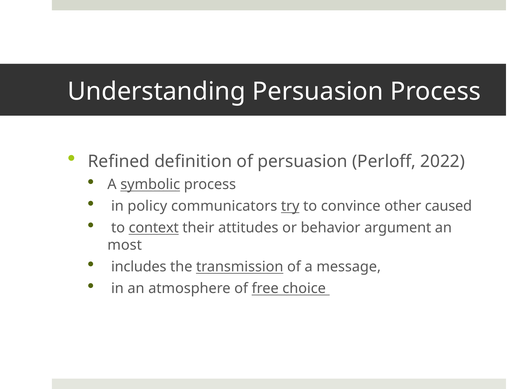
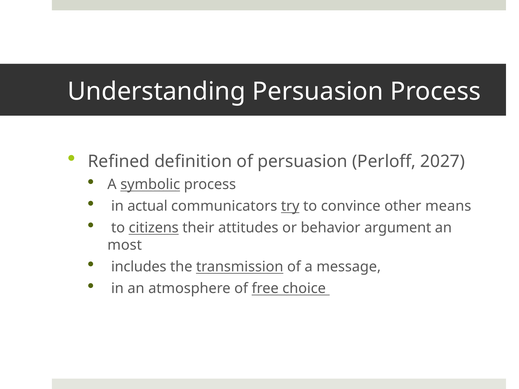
2022: 2022 -> 2027
policy: policy -> actual
caused: caused -> means
context: context -> citizens
